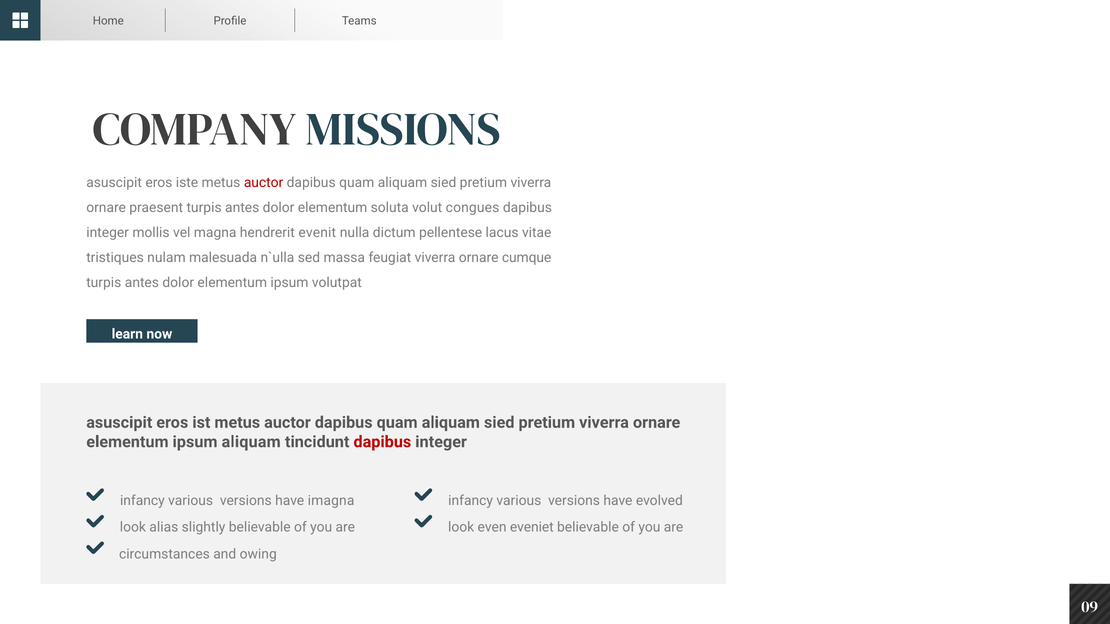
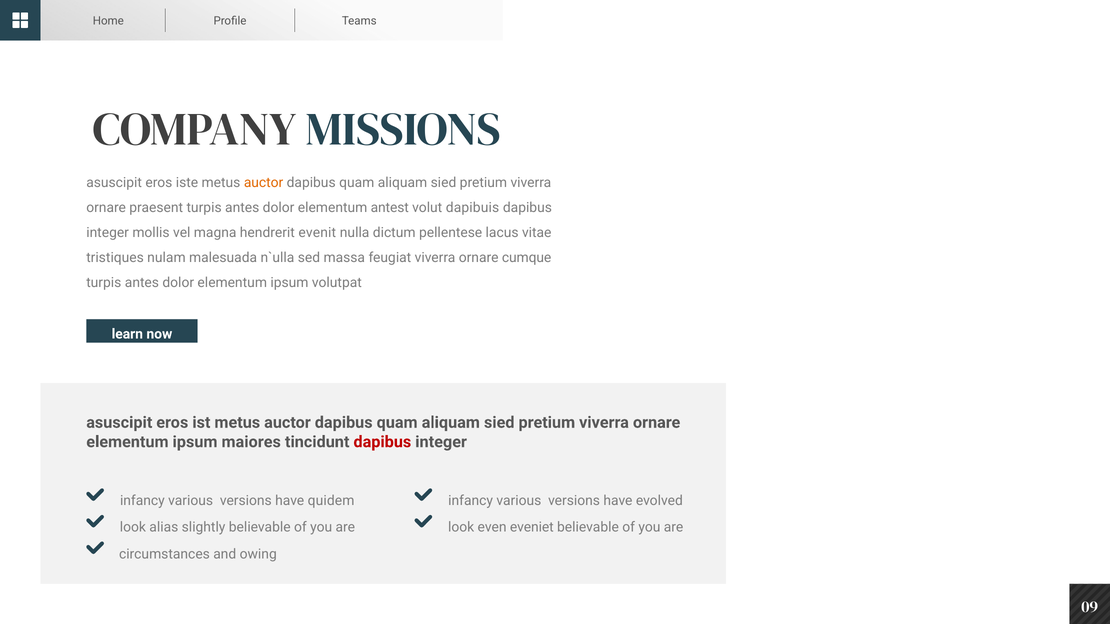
auctor at (264, 183) colour: red -> orange
soluta: soluta -> antest
congues: congues -> dapibuis
ipsum aliquam: aliquam -> maiores
imagna: imagna -> quidem
